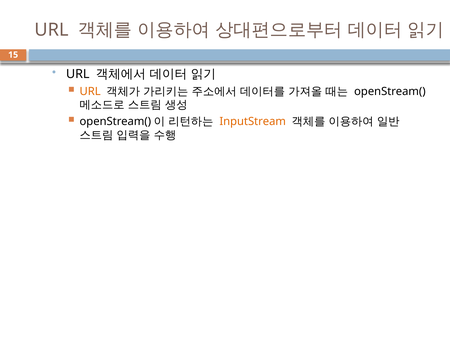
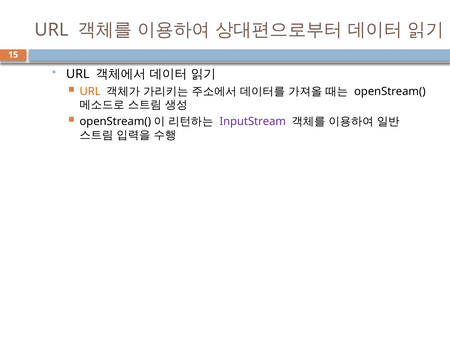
InputStream colour: orange -> purple
